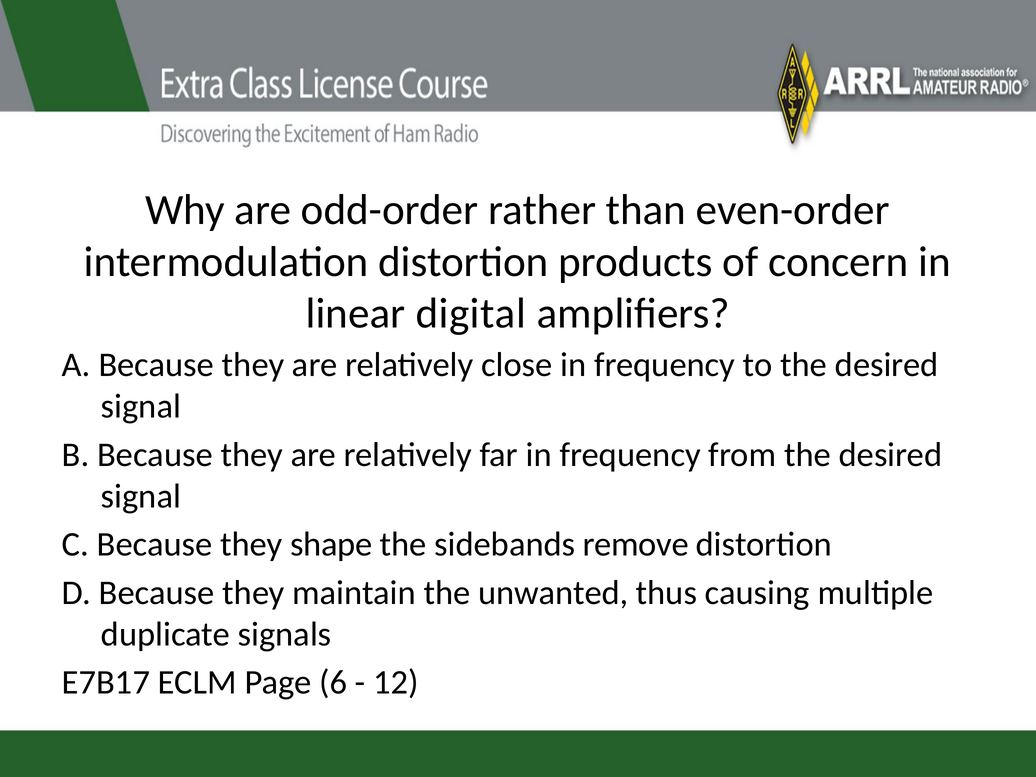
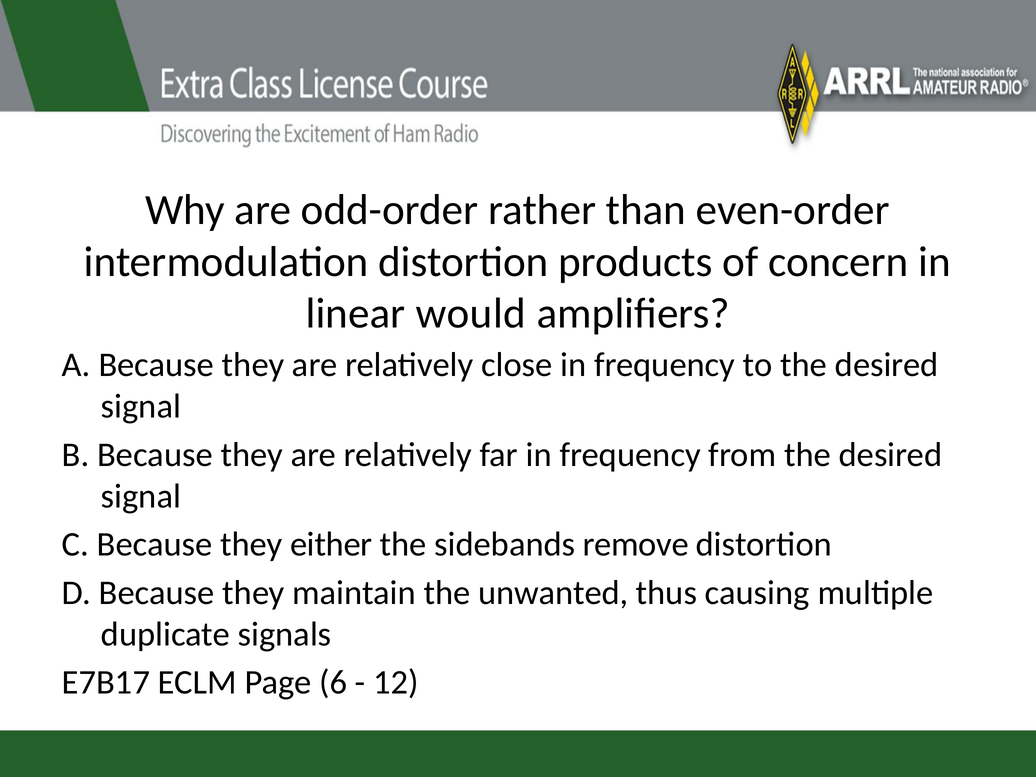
digital: digital -> would
shape: shape -> either
